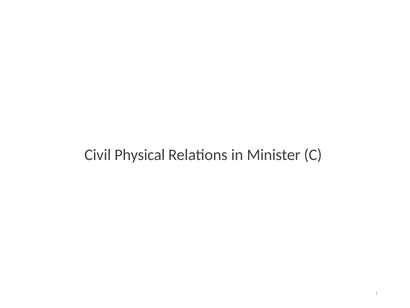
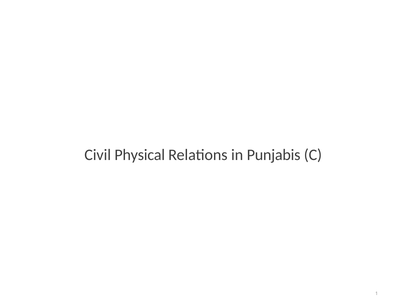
Minister: Minister -> Punjabis
